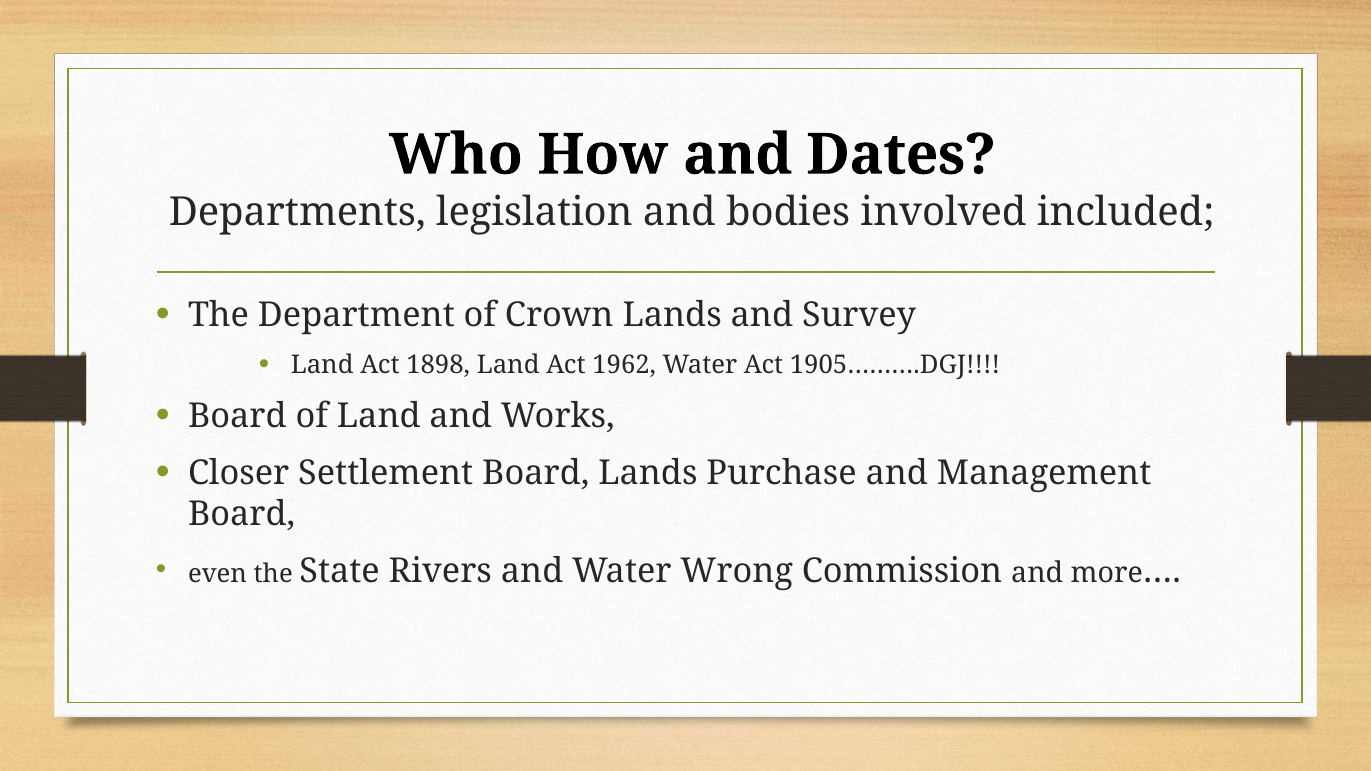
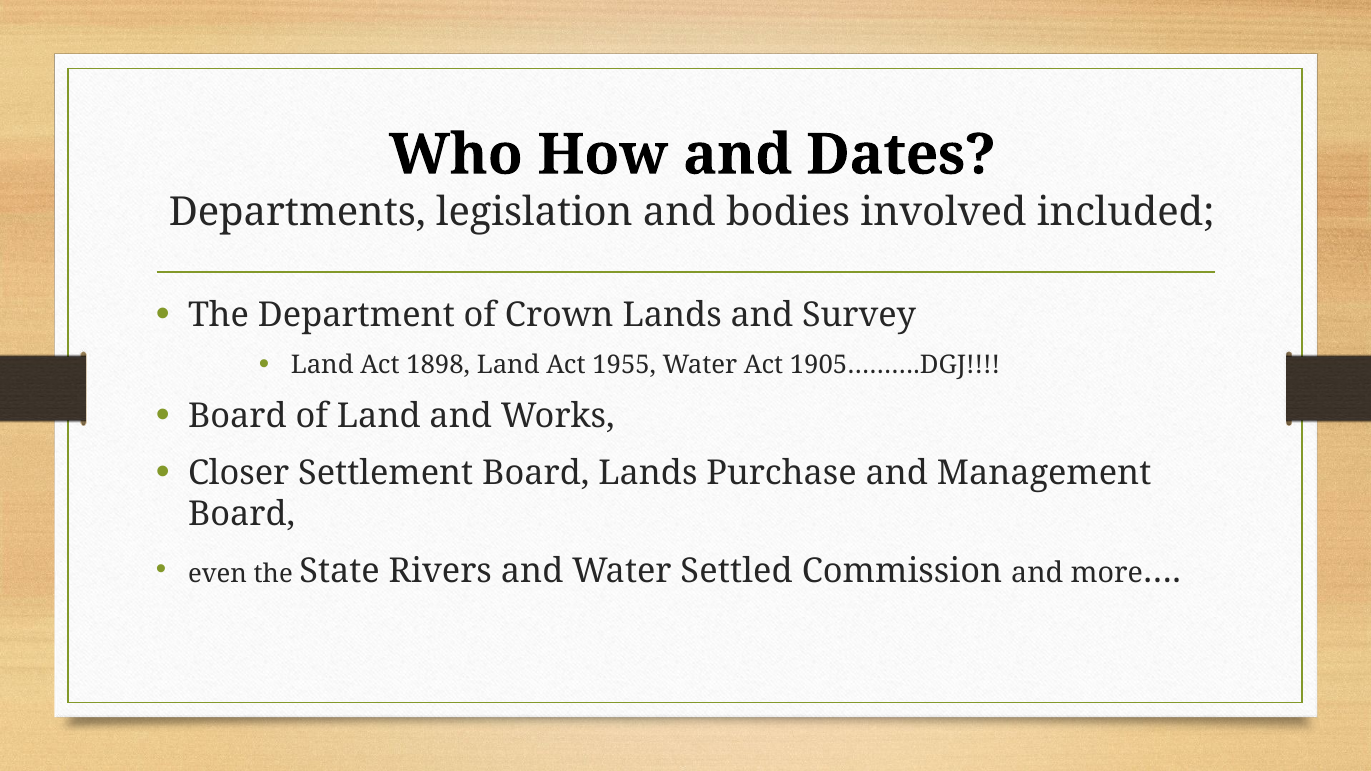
1962: 1962 -> 1955
Wrong: Wrong -> Settled
